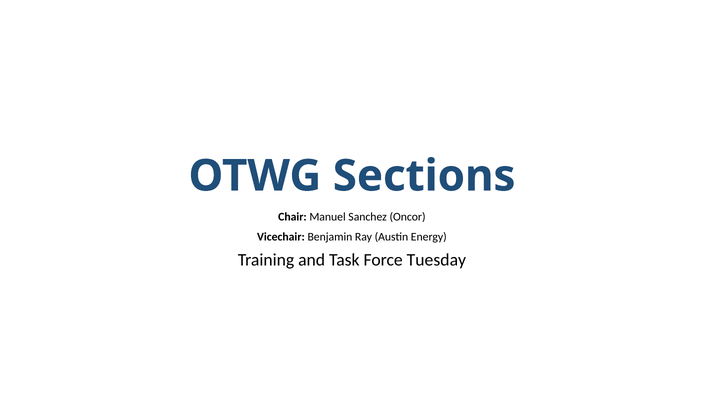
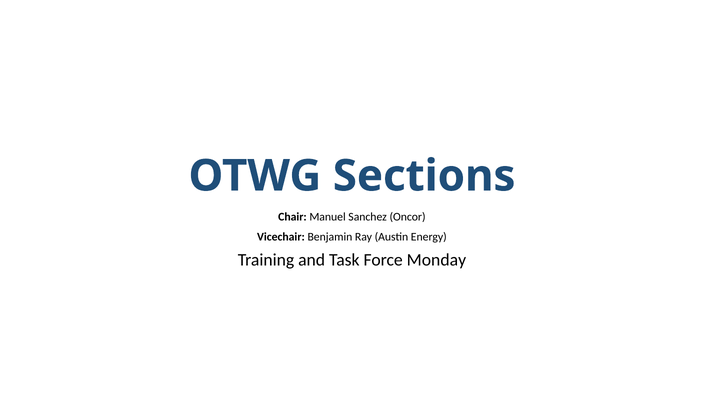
Tuesday: Tuesday -> Monday
